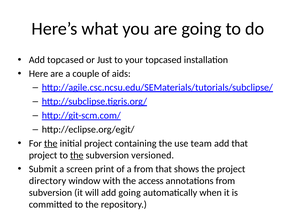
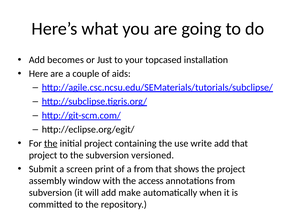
Add topcased: topcased -> becomes
team: team -> write
the at (77, 155) underline: present -> none
directory: directory -> assembly
add going: going -> make
